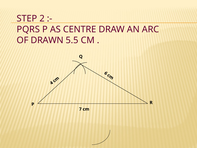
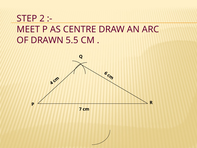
PQRS: PQRS -> MEET
